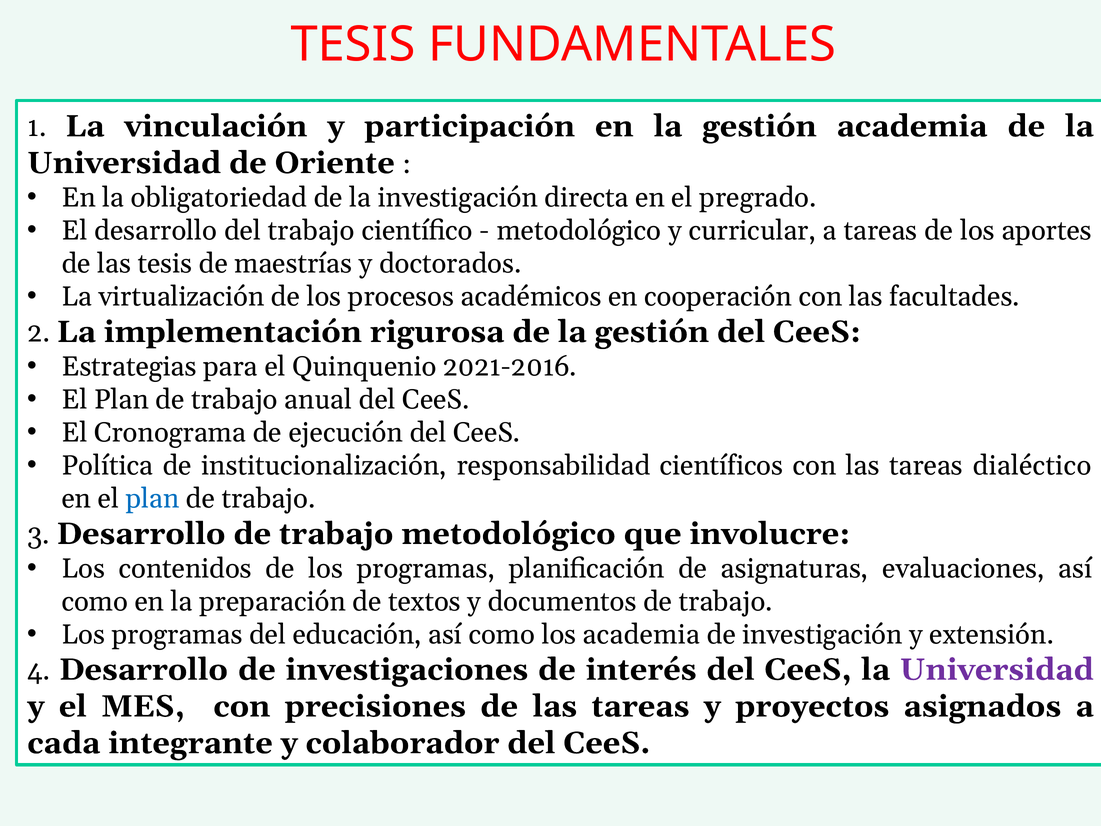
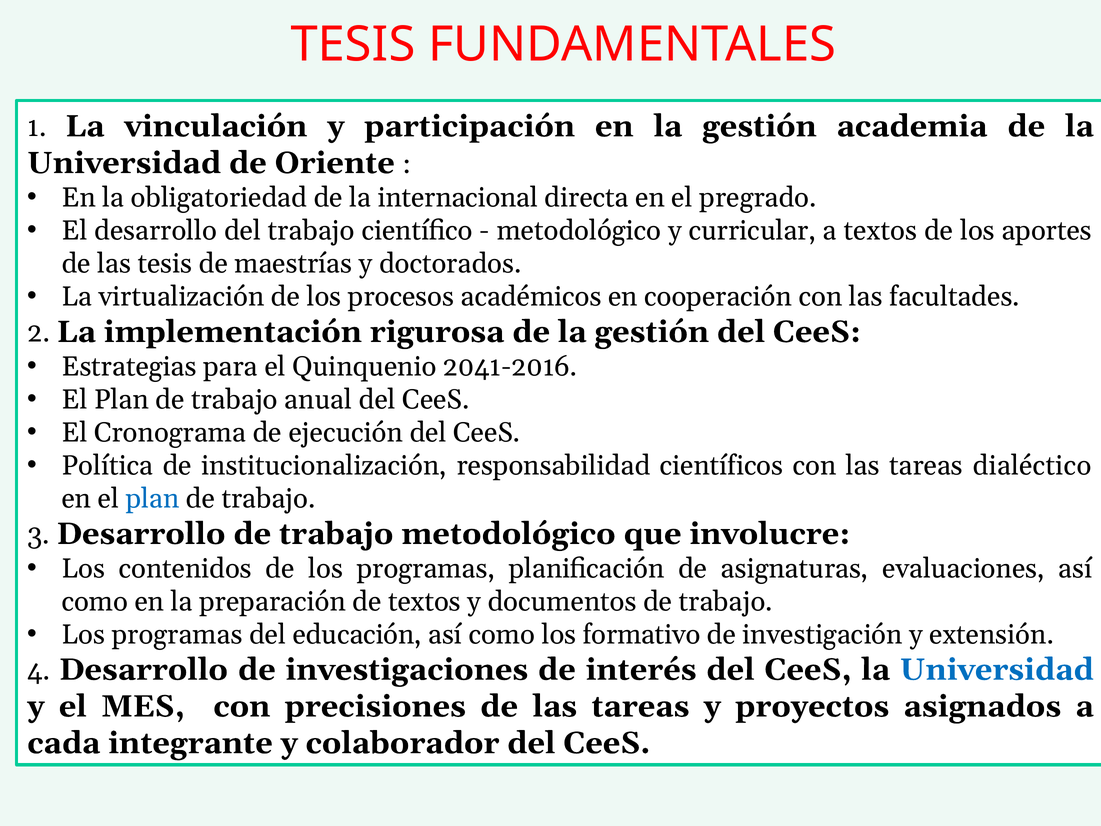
la investigación: investigación -> internacional
a tareas: tareas -> textos
2021-2016: 2021-2016 -> 2041-2016
los academia: academia -> formativo
Universidad at (997, 669) colour: purple -> blue
